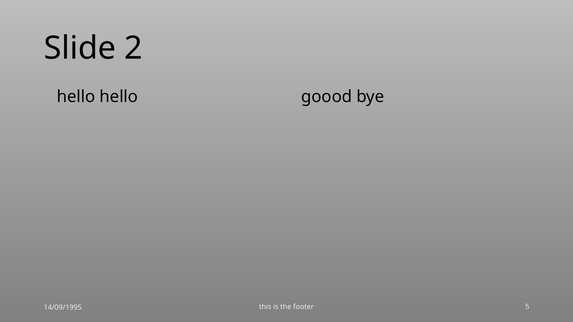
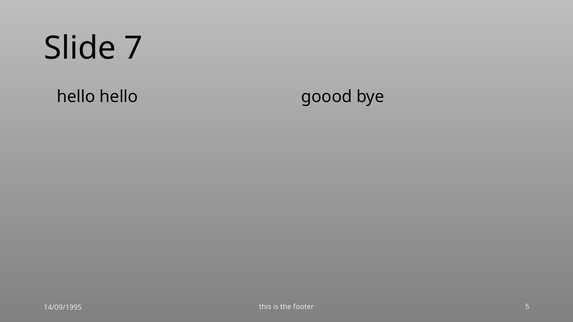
2: 2 -> 7
